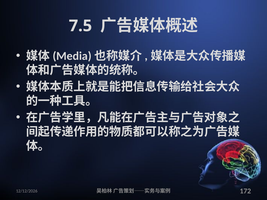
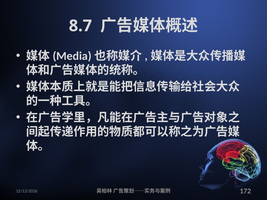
7.5: 7.5 -> 8.7
